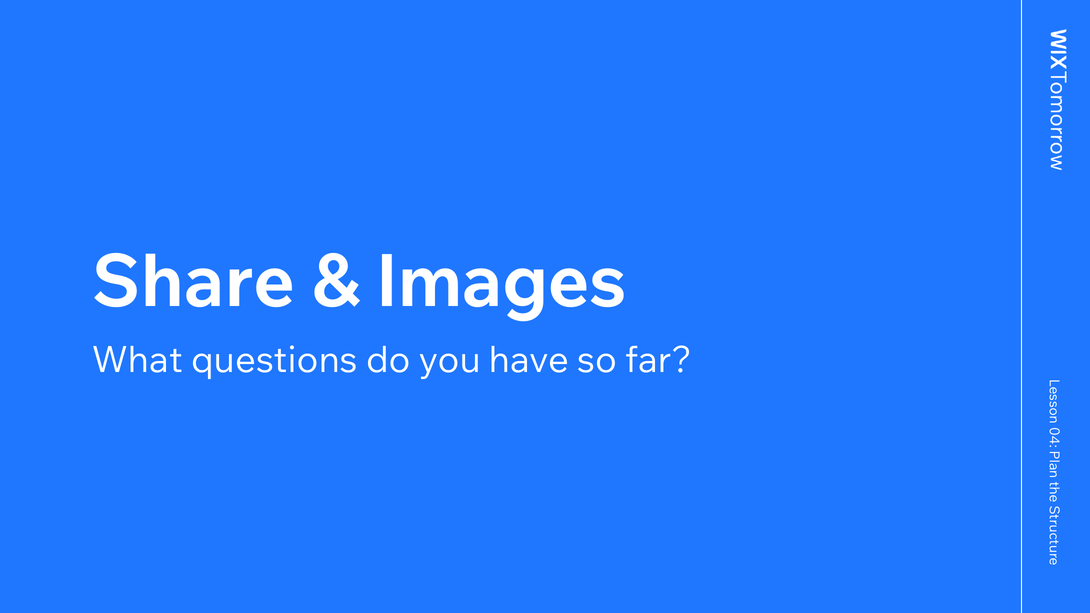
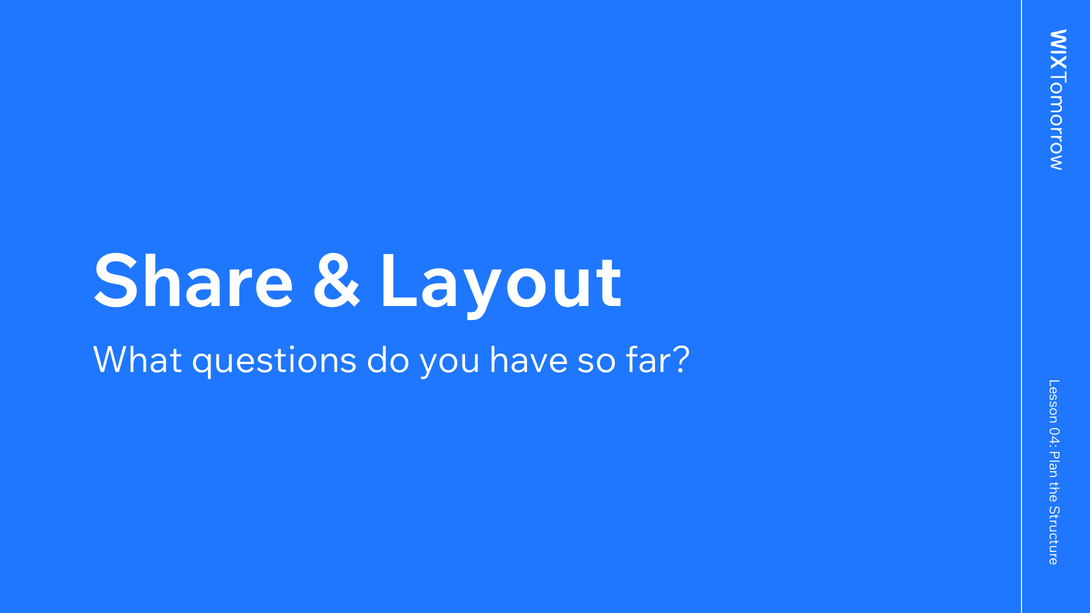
Images: Images -> Layout
